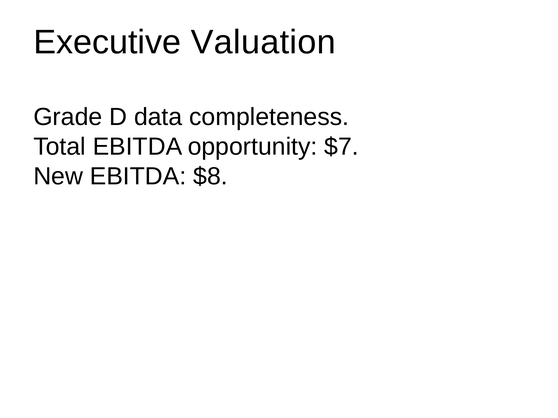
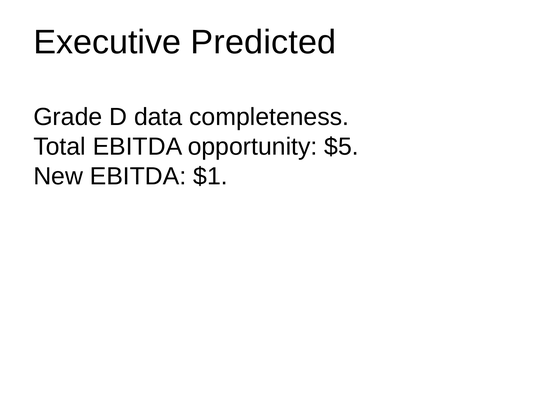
Valuation: Valuation -> Predicted
$7: $7 -> $5
$8: $8 -> $1
